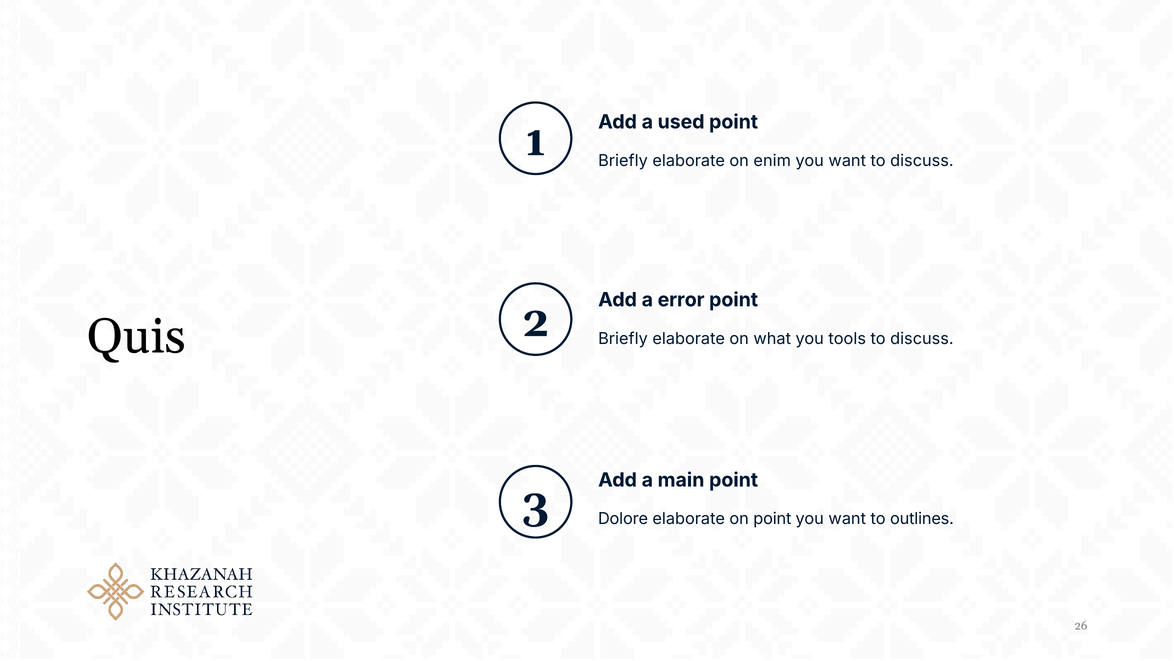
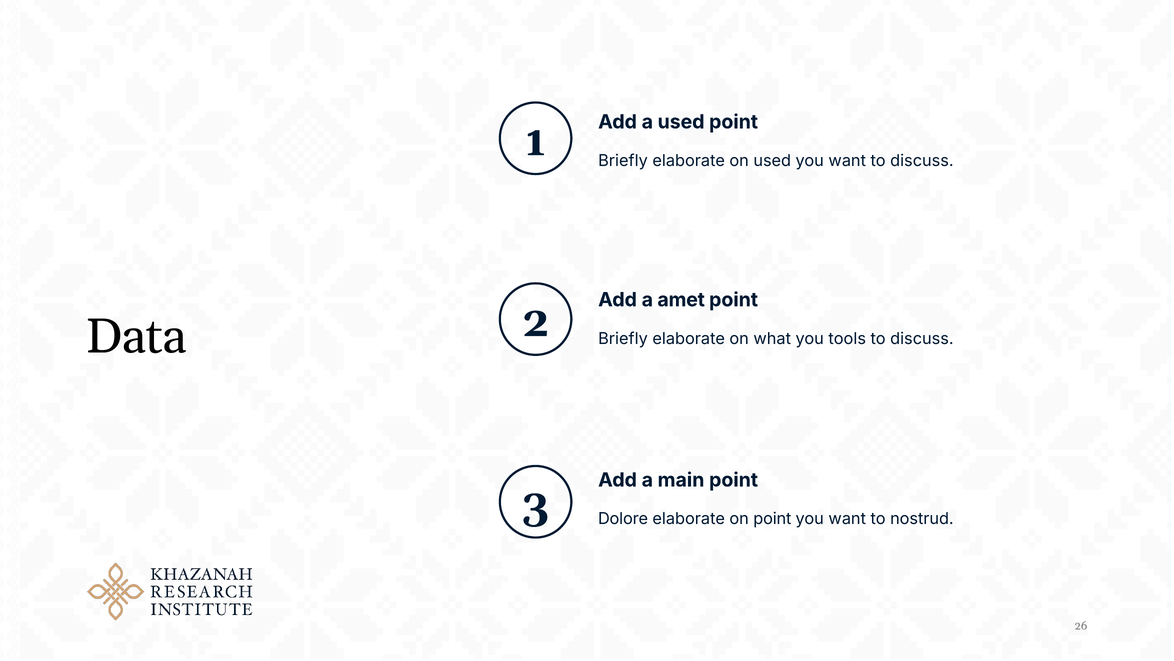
on enim: enim -> used
error: error -> amet
Quis: Quis -> Data
outlines: outlines -> nostrud
